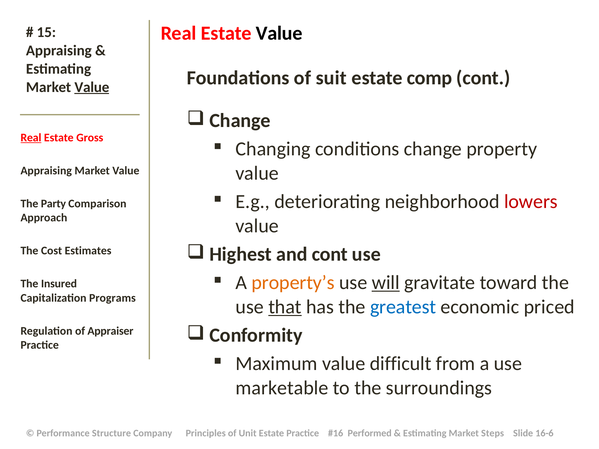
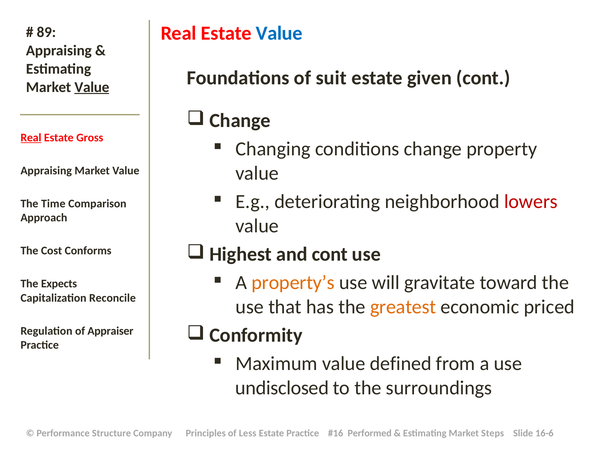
Value at (279, 33) colour: black -> blue
15: 15 -> 89
comp: comp -> given
Party: Party -> Time
Estimates: Estimates -> Conforms
will underline: present -> none
Insured: Insured -> Expects
Programs: Programs -> Reconcile
that underline: present -> none
greatest colour: blue -> orange
difficult: difficult -> defined
marketable: marketable -> undisclosed
Unit: Unit -> Less
